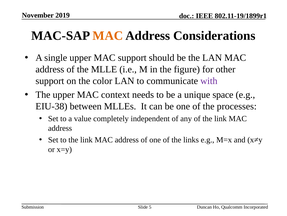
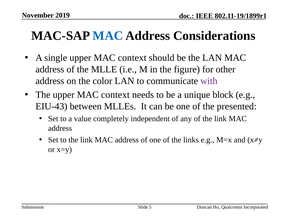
MAC at (108, 36) colour: orange -> blue
single upper MAC support: support -> context
support at (50, 81): support -> address
space: space -> block
EIU-38: EIU-38 -> EIU-43
processes: processes -> presented
